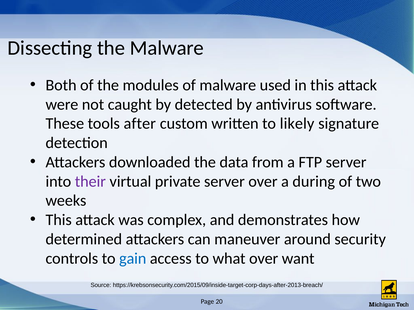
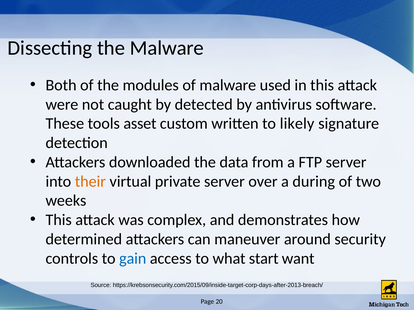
after: after -> asset
their colour: purple -> orange
what over: over -> start
